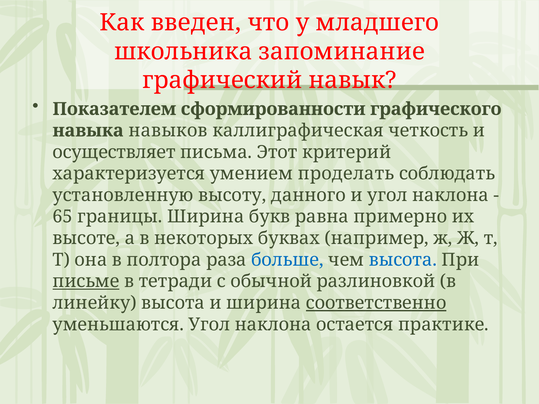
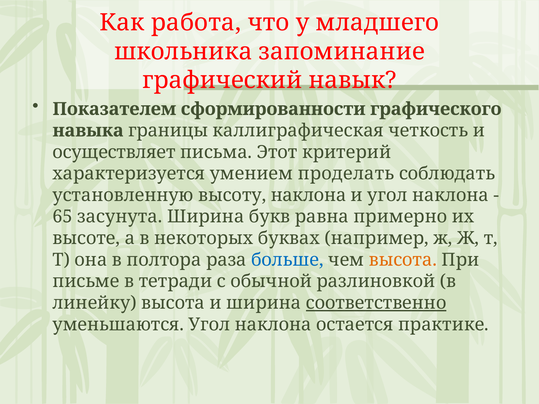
введен: введен -> работа
навыков: навыков -> границы
высоту данного: данного -> наклона
границы: границы -> засунута
высота at (403, 260) colour: blue -> orange
письме underline: present -> none
